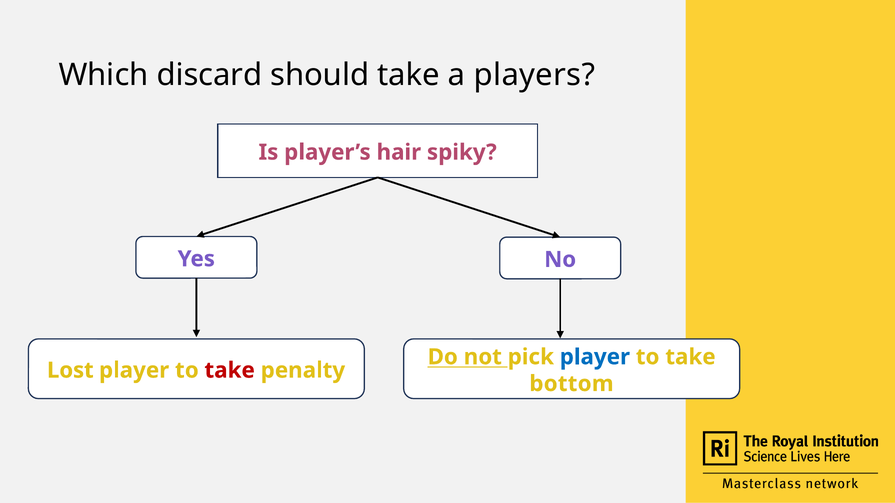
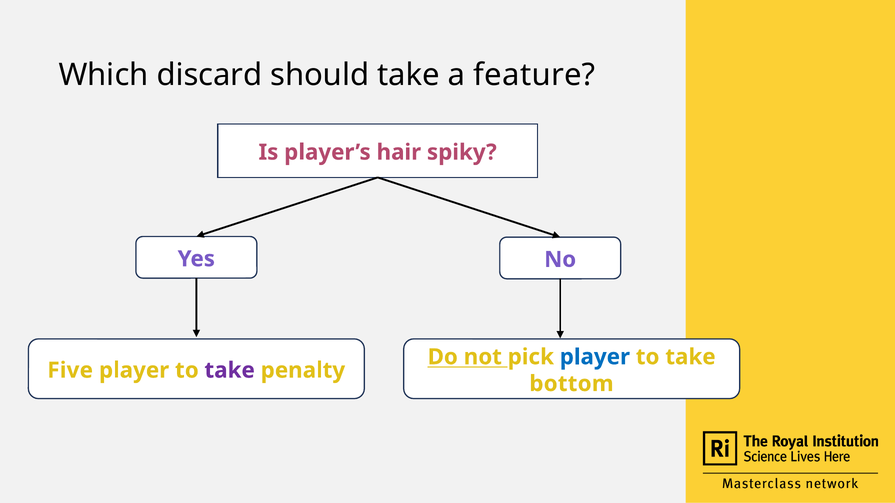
players: players -> feature
Lost: Lost -> Five
take at (230, 371) colour: red -> purple
